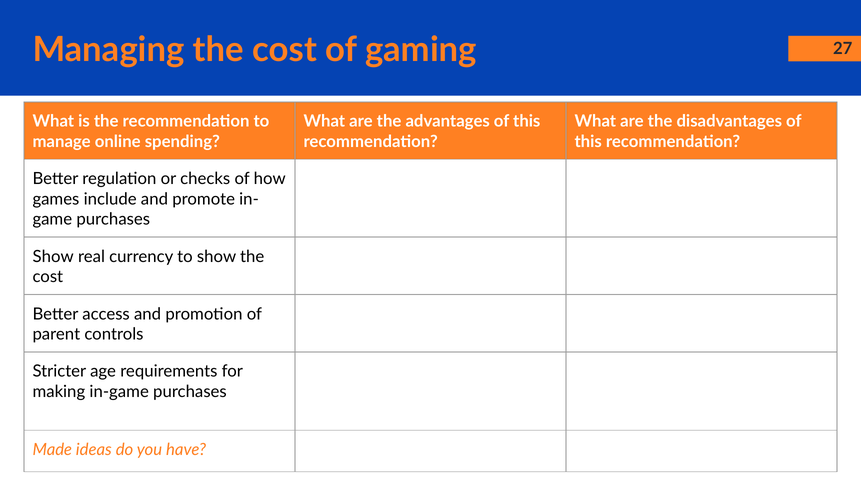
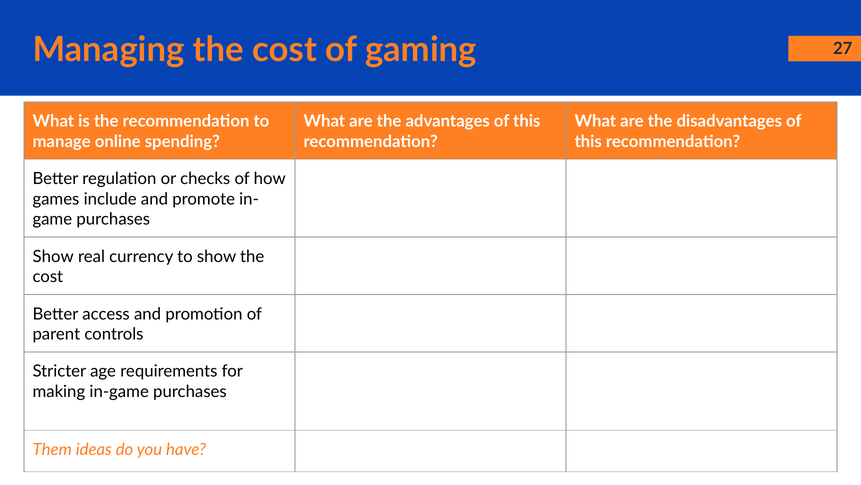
Made: Made -> Them
